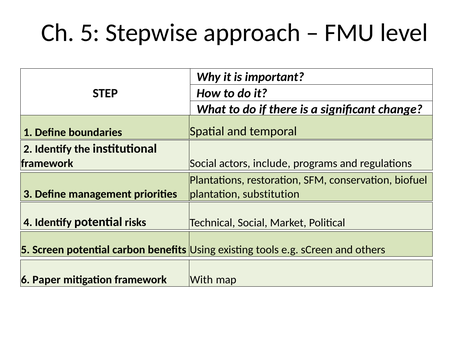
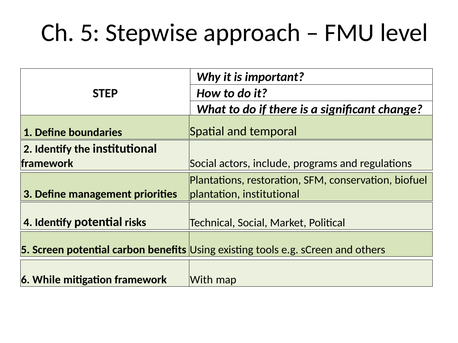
plantation substitution: substitution -> institutional
Paper: Paper -> While
